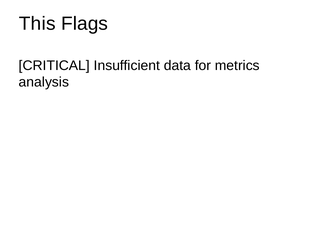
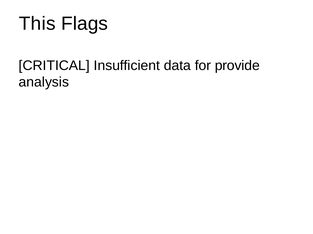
metrics: metrics -> provide
